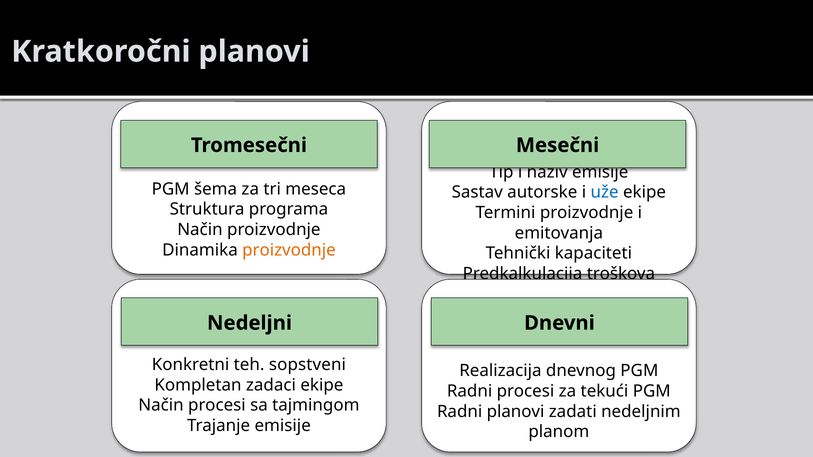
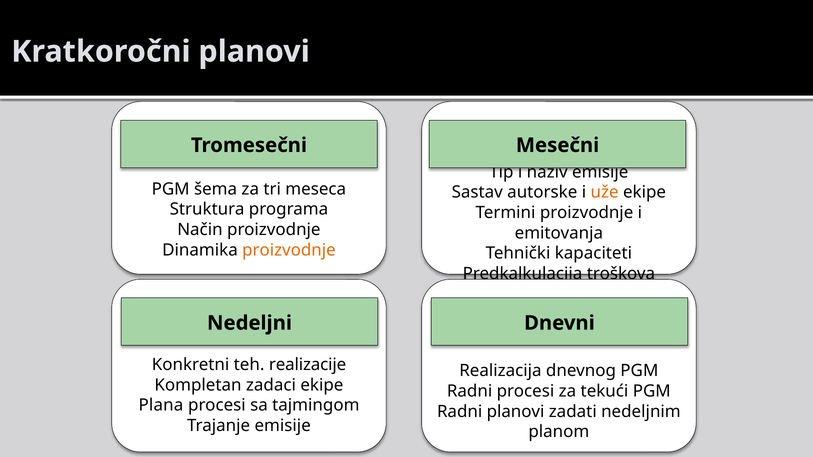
uže colour: blue -> orange
sopstveni: sopstveni -> realizacije
Način at (161, 406): Način -> Plana
